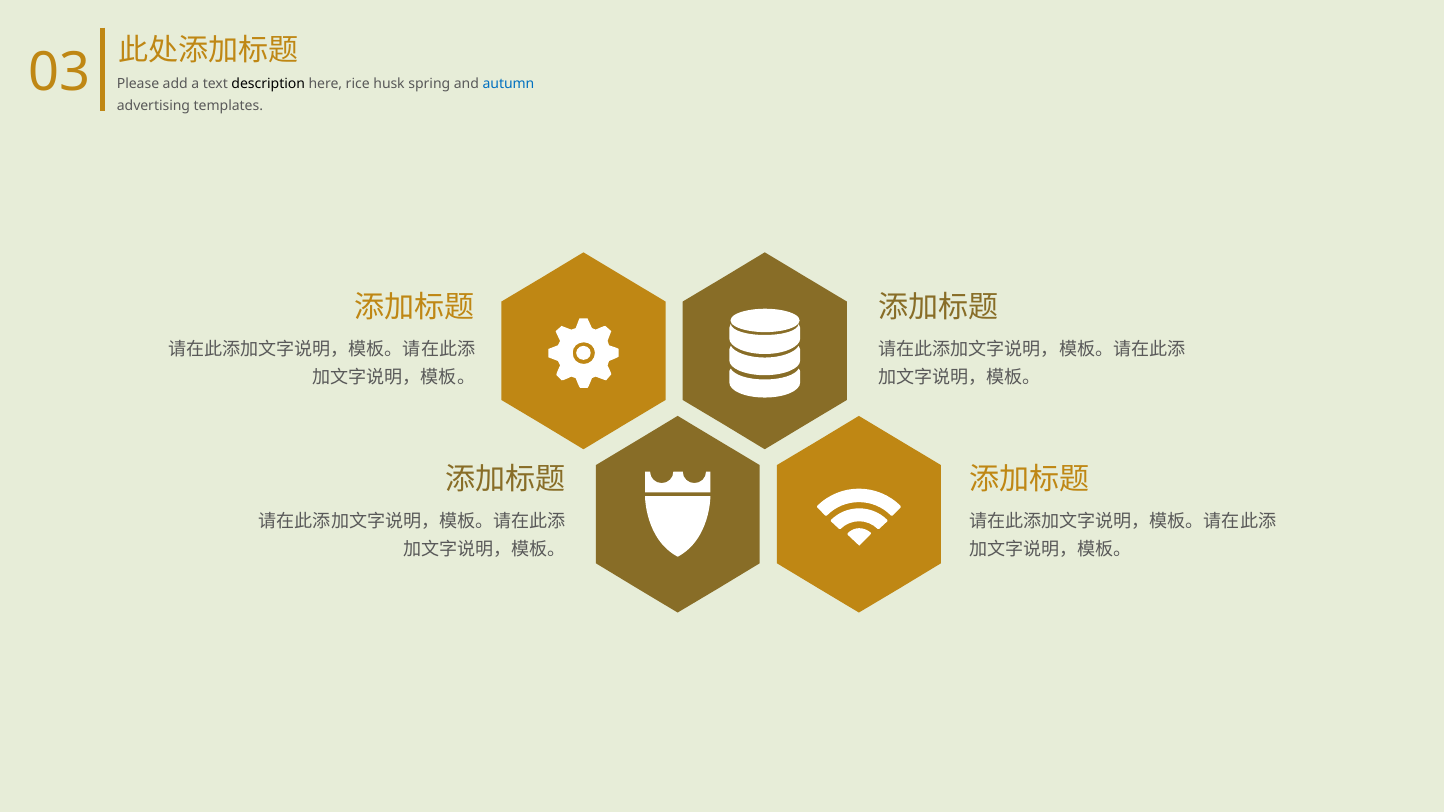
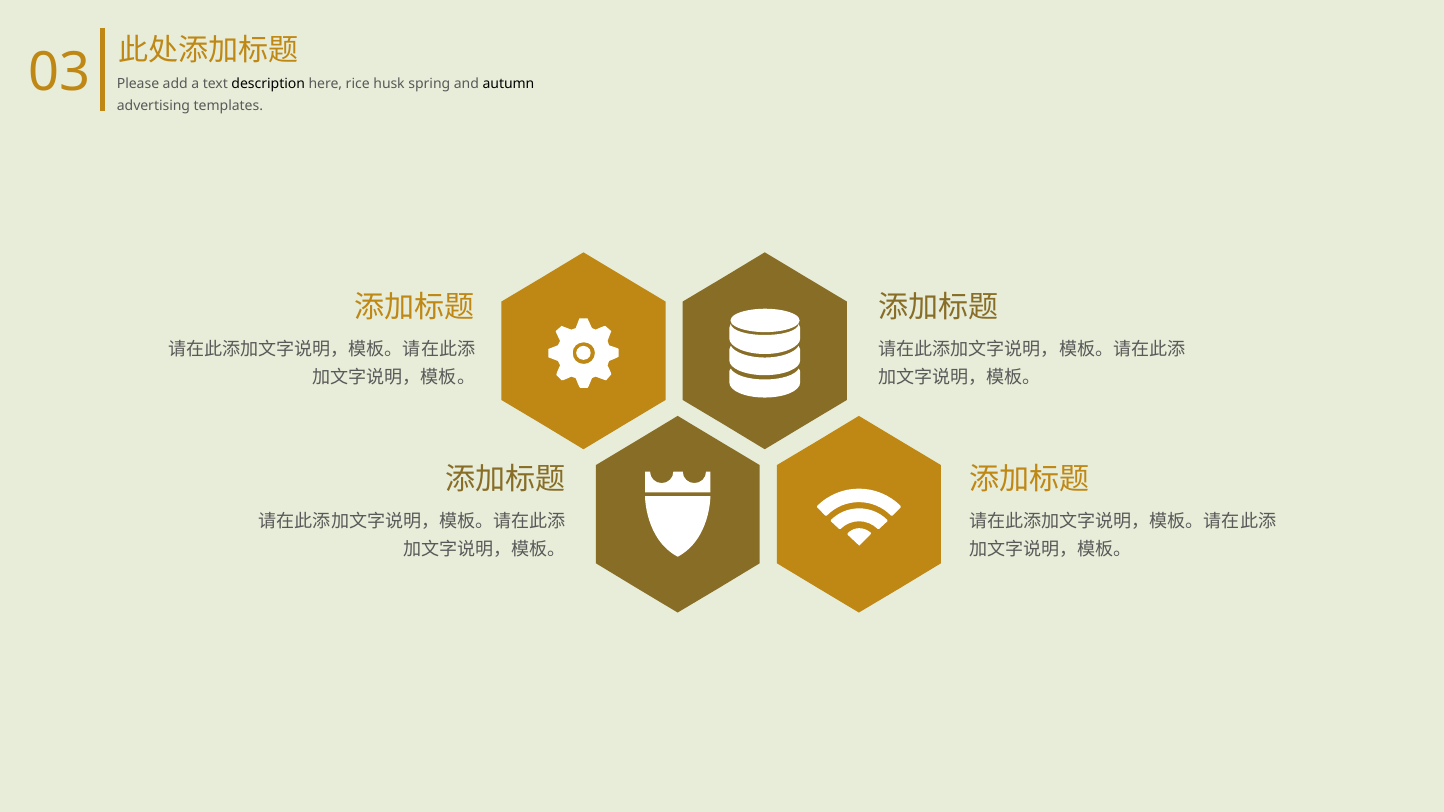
autumn colour: blue -> black
